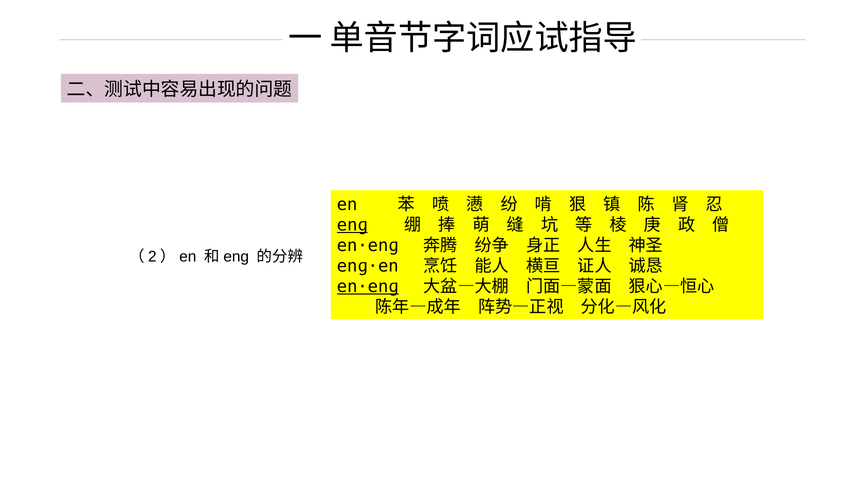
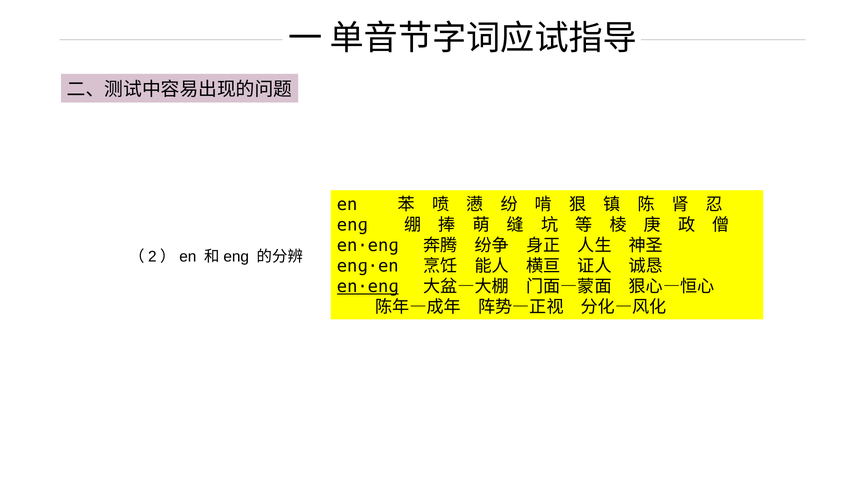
enɡ underline: present -> none
